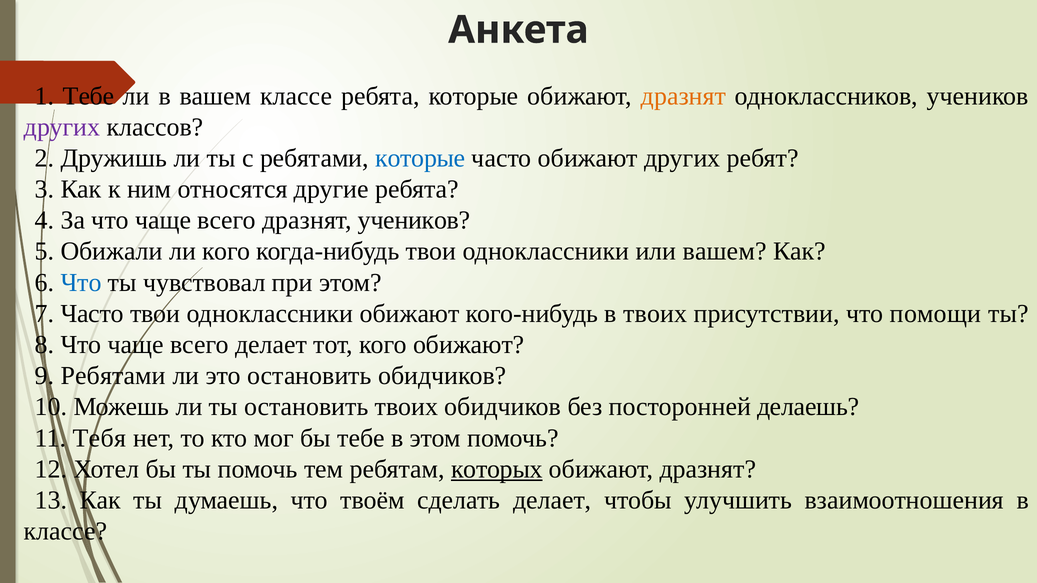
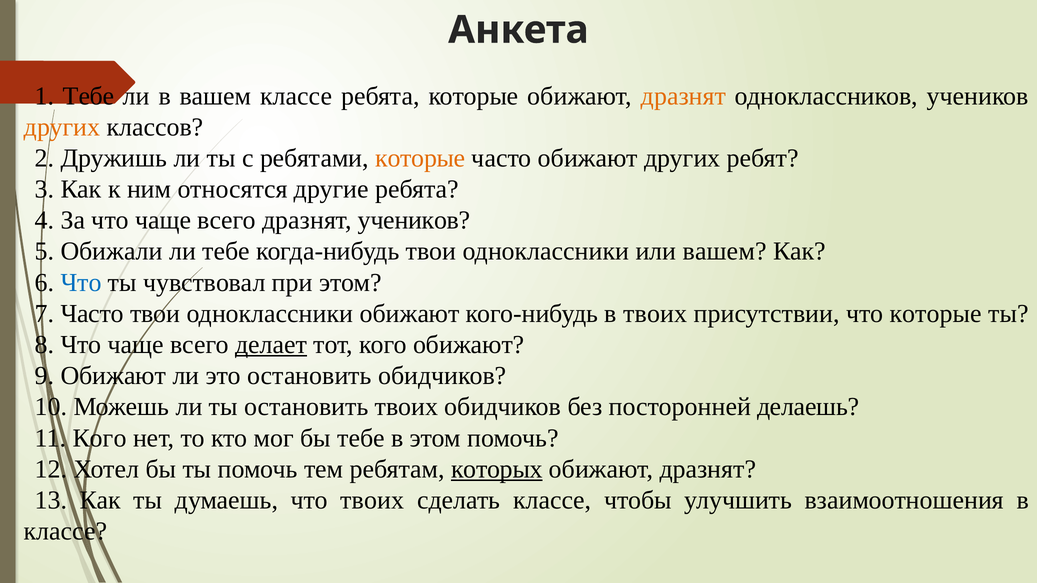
других at (62, 127) colour: purple -> orange
которые at (420, 158) colour: blue -> orange
ли кого: кого -> тебе
что помощи: помощи -> которые
делает at (271, 345) underline: none -> present
9 Ребятами: Ребятами -> Обижают
11 Тебя: Тебя -> Кого
что твоём: твоём -> твоих
сделать делает: делает -> классе
